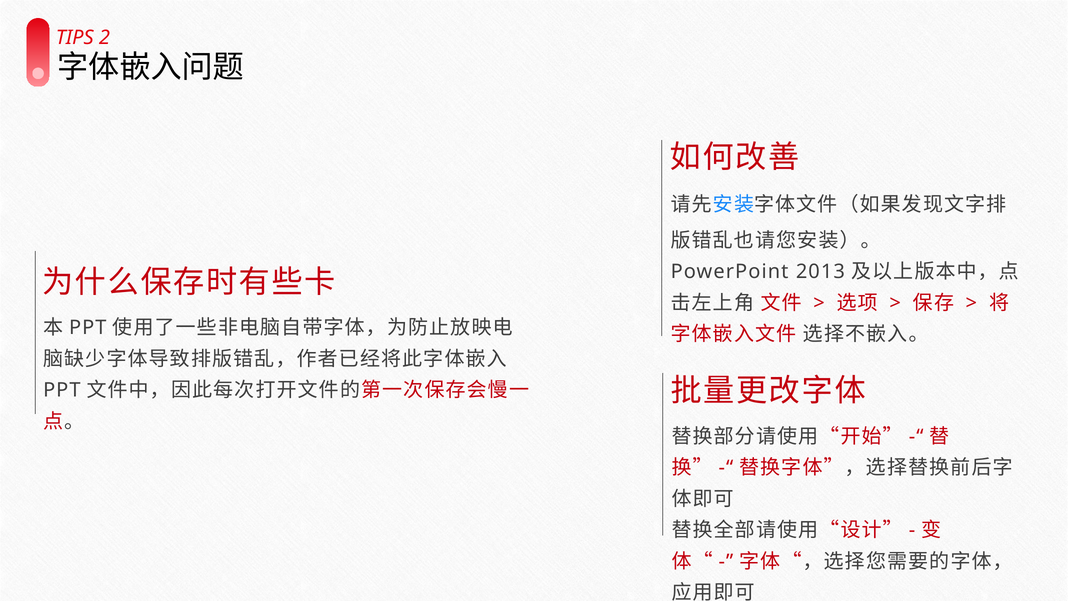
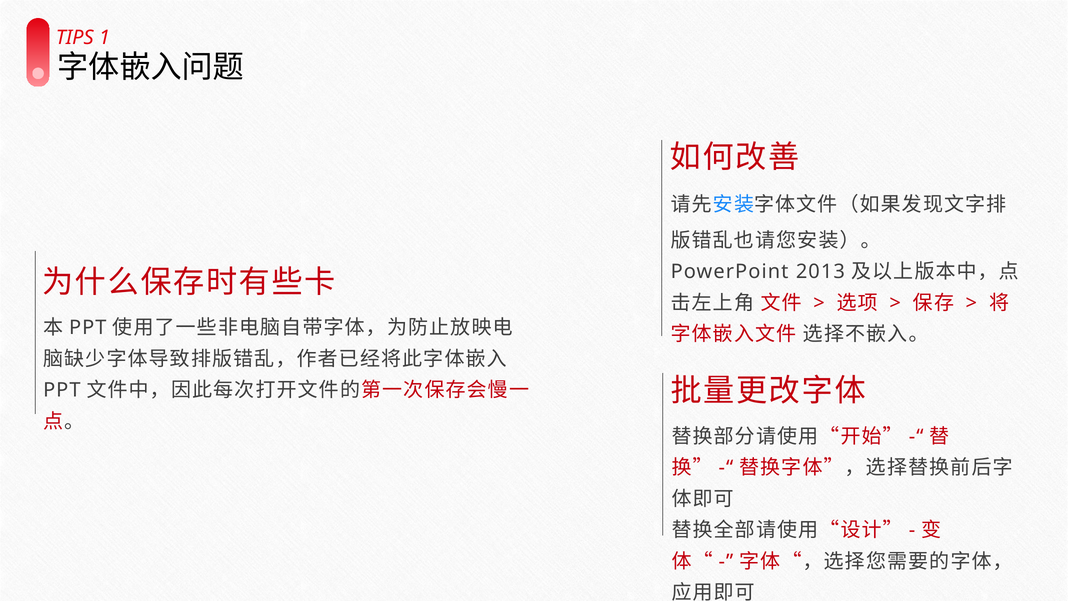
2: 2 -> 1
